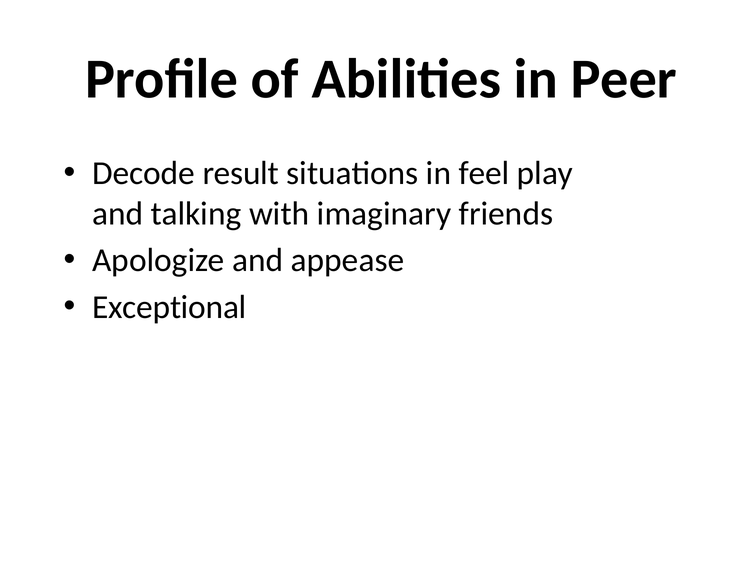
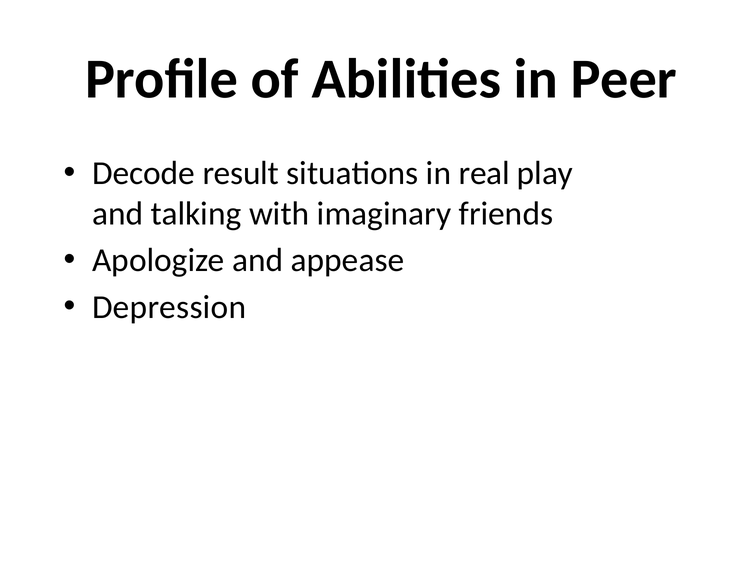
feel: feel -> real
Exceptional: Exceptional -> Depression
